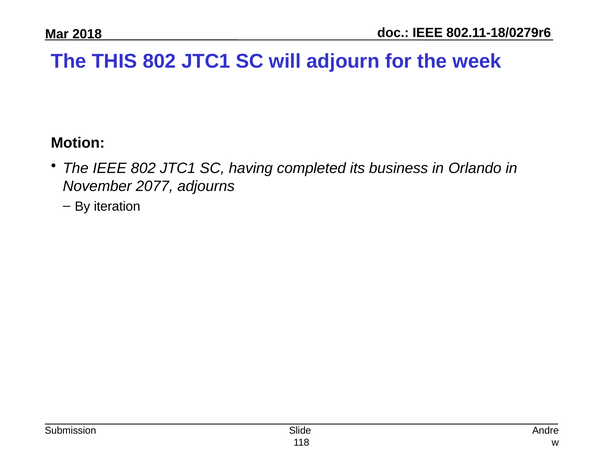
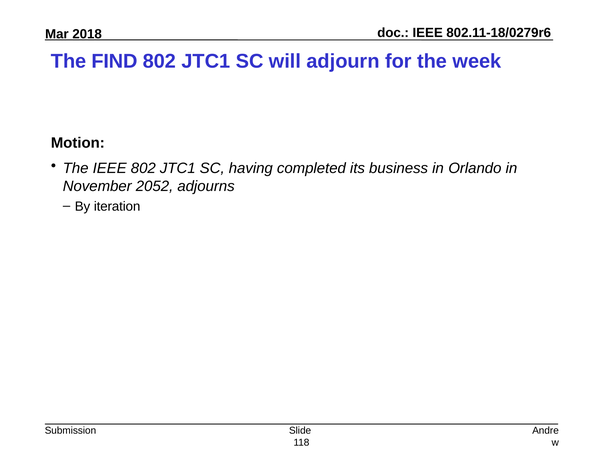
THIS: THIS -> FIND
2077: 2077 -> 2052
